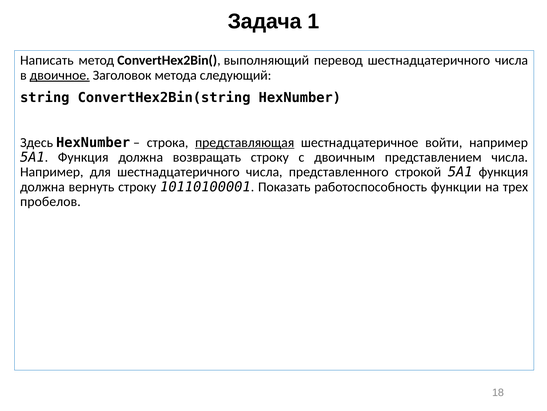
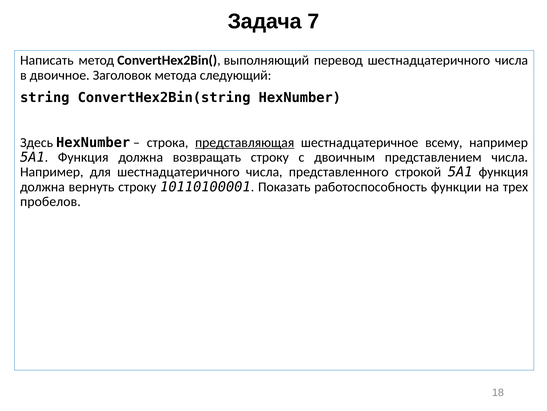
1: 1 -> 7
двоичное underline: present -> none
войти: войти -> всему
